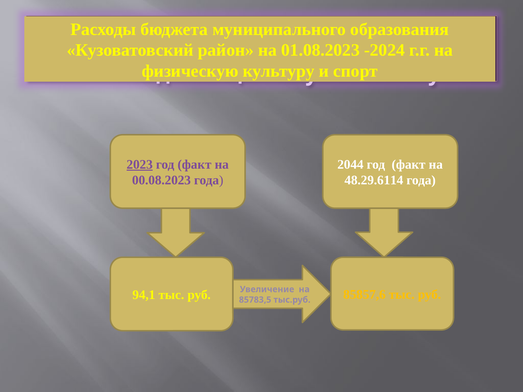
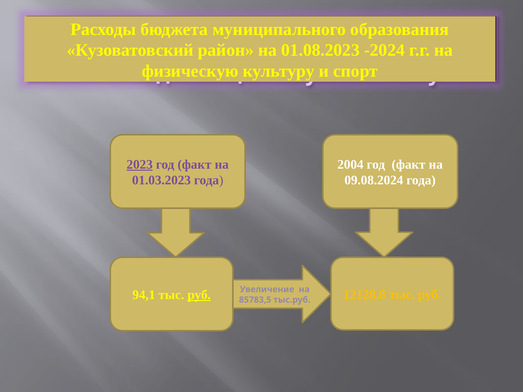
2044: 2044 -> 2004
00.08.2023: 00.08.2023 -> 01.03.2023
48.29.6114: 48.29.6114 -> 09.08.2024
85857,6: 85857,6 -> 12128,8
руб at (199, 295) underline: none -> present
